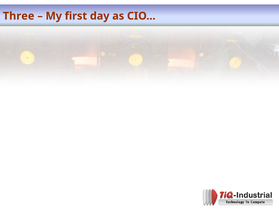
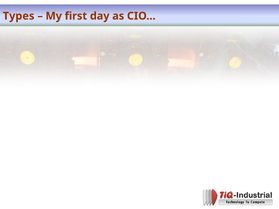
Three: Three -> Types
